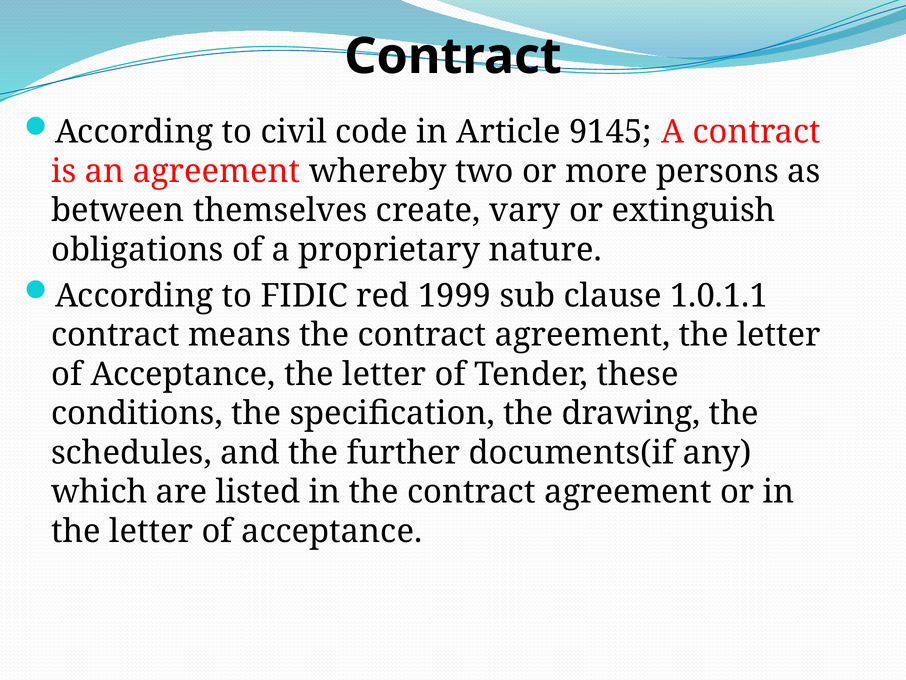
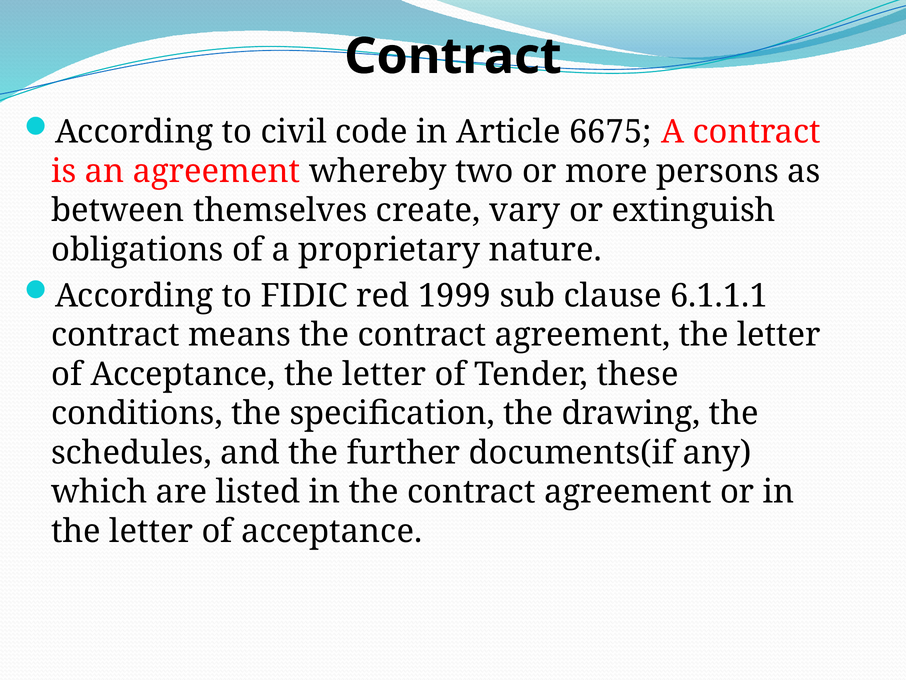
9145: 9145 -> 6675
1.0.1.1: 1.0.1.1 -> 6.1.1.1
